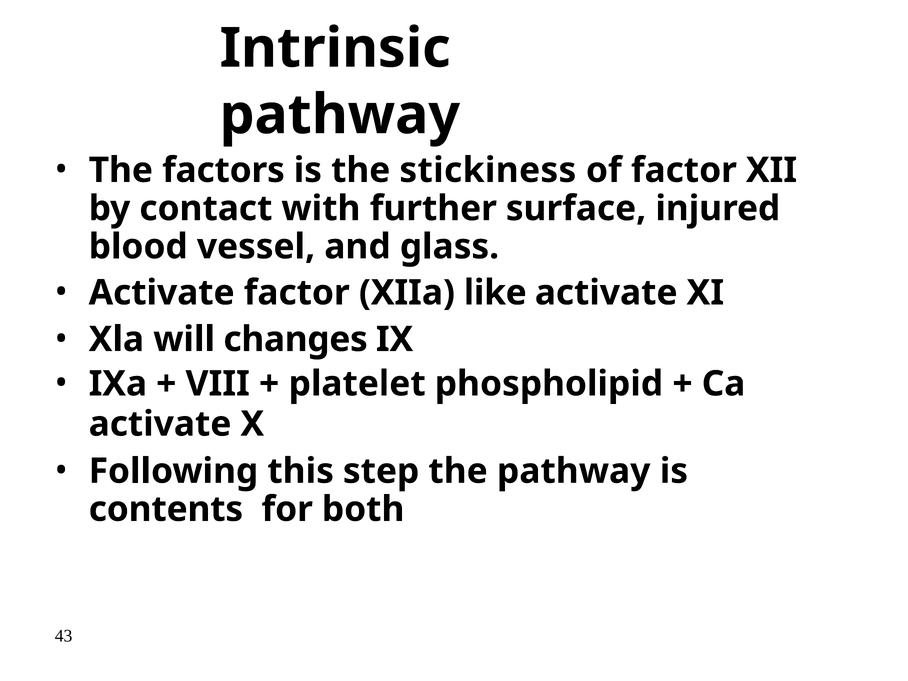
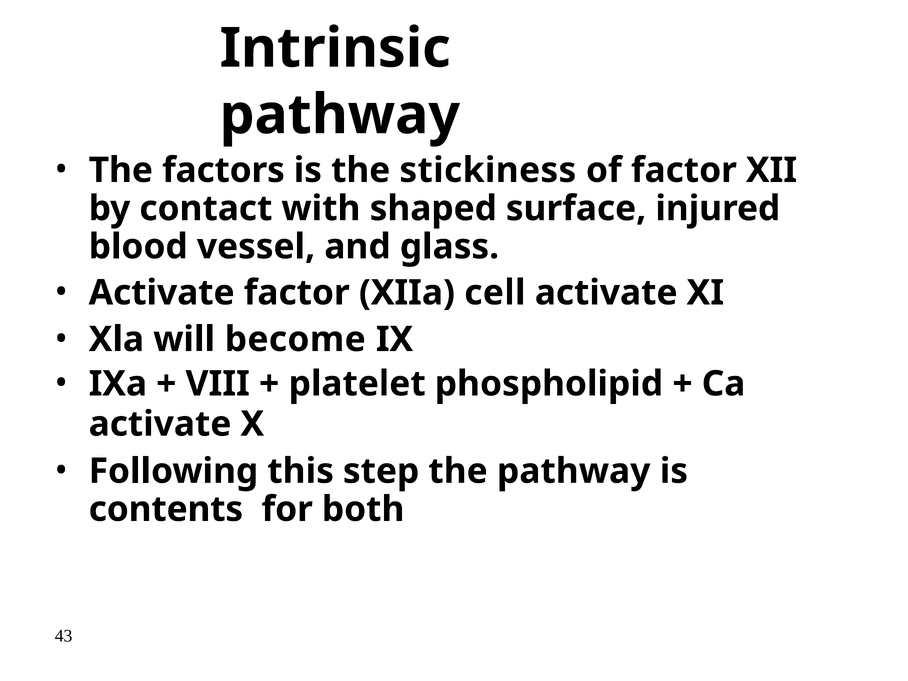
further: further -> shaped
like: like -> cell
changes: changes -> become
